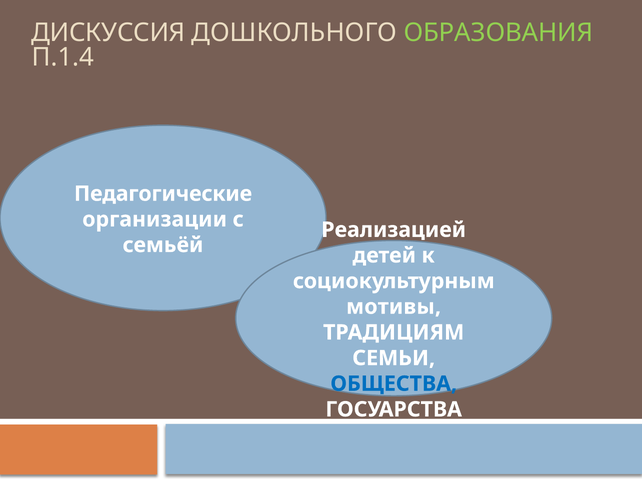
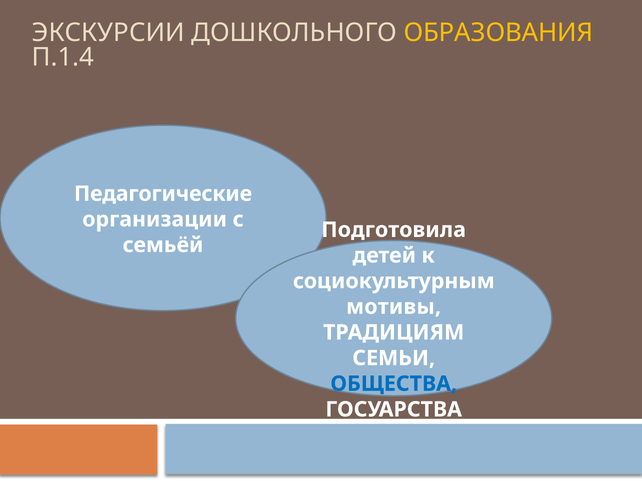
ДИСКУССИЯ: ДИСКУССИЯ -> ЭКСКУРСИИ
ОБРАЗОВАНИЯ colour: light green -> yellow
Реализацией: Реализацией -> Подготовила
